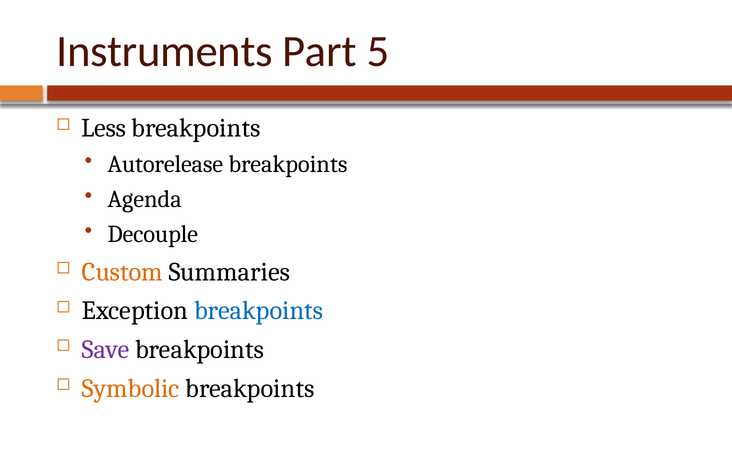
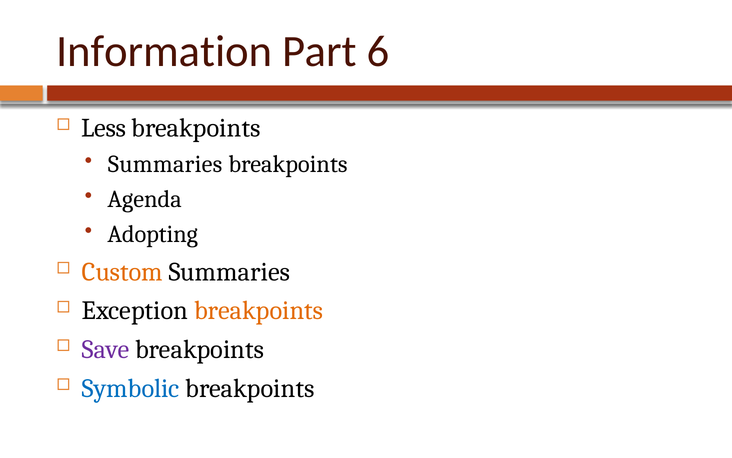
Instruments: Instruments -> Information
5: 5 -> 6
Autorelease at (165, 164): Autorelease -> Summaries
Decouple: Decouple -> Adopting
breakpoints at (259, 310) colour: blue -> orange
Symbolic colour: orange -> blue
